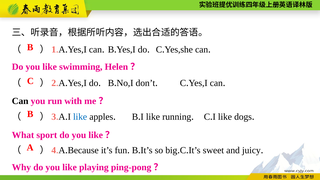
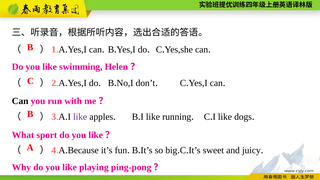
like at (80, 117) colour: blue -> purple
